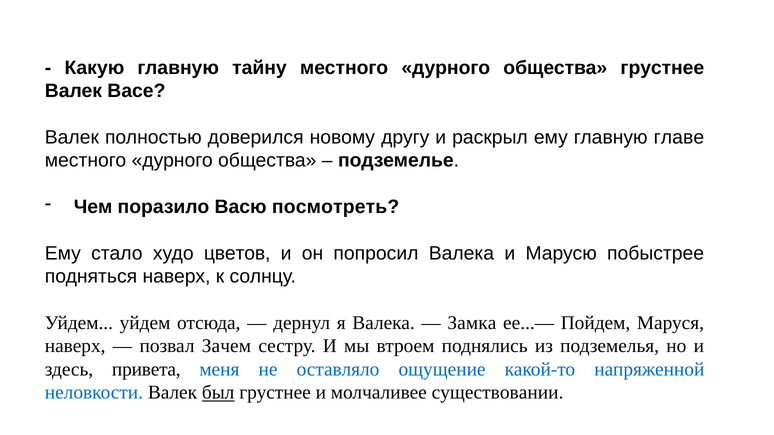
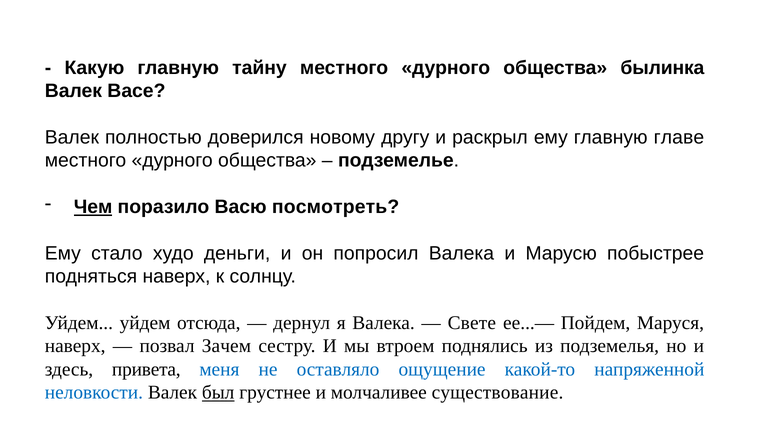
общества грустнее: грустнее -> былинка
Чем underline: none -> present
цветов: цветов -> деньги
Замка: Замка -> Свете
существовании: существовании -> существование
